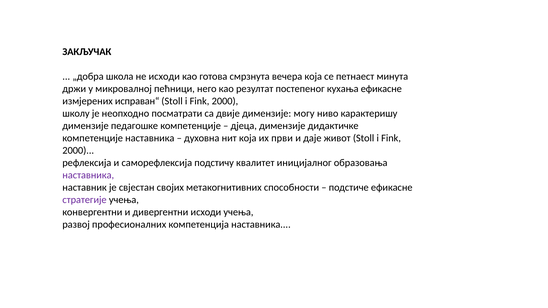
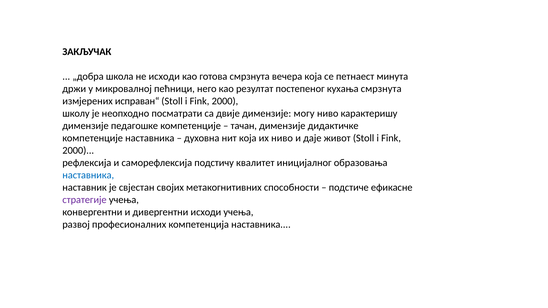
кухања ефикасне: ефикасне -> смрзнута
дјеца: дјеца -> тачан
их први: први -> ниво
наставника at (88, 175) colour: purple -> blue
